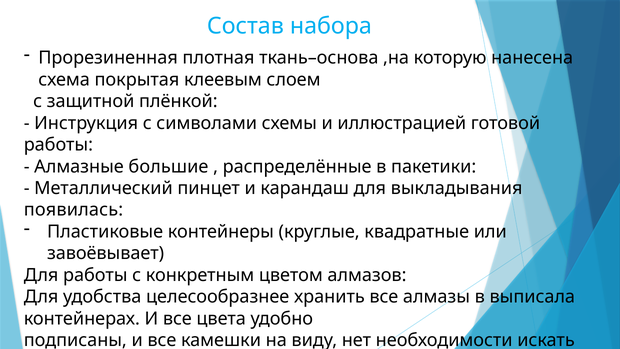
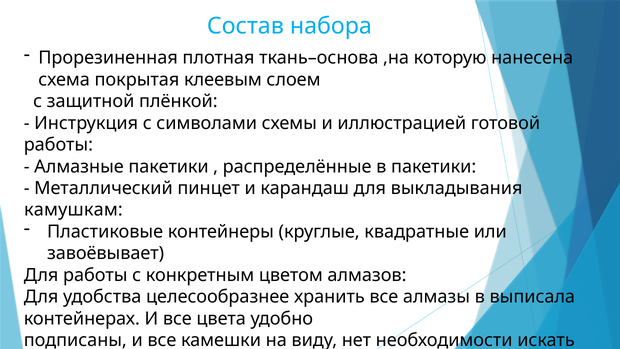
Алмазные большие: большие -> пакетики
появилась: появилась -> камушкам
